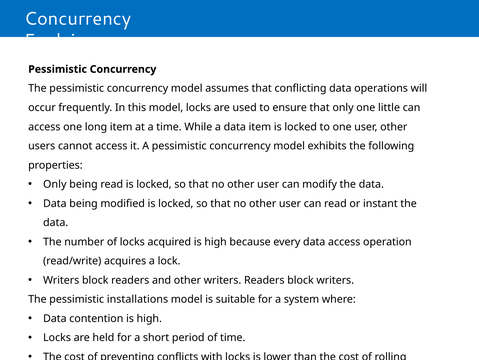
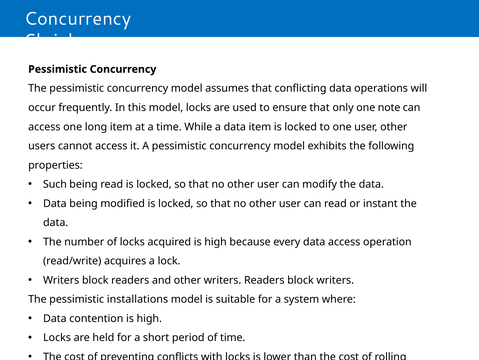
Explain: Explain -> Shrinks
little: little -> note
Only at (55, 184): Only -> Such
